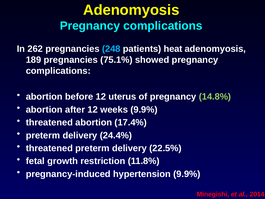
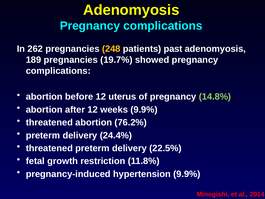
248 colour: light blue -> yellow
heat: heat -> past
75.1%: 75.1% -> 19.7%
17.4%: 17.4% -> 76.2%
